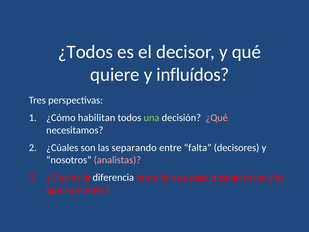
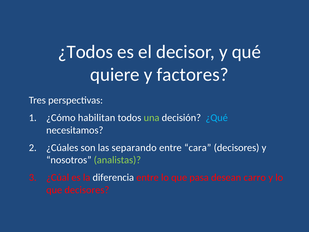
influídos: influídos -> factores
¿Qué colour: pink -> light blue
falta: falta -> cara
analistas colour: pink -> light green
otros: otros -> carro
que summary: summary -> decisores
